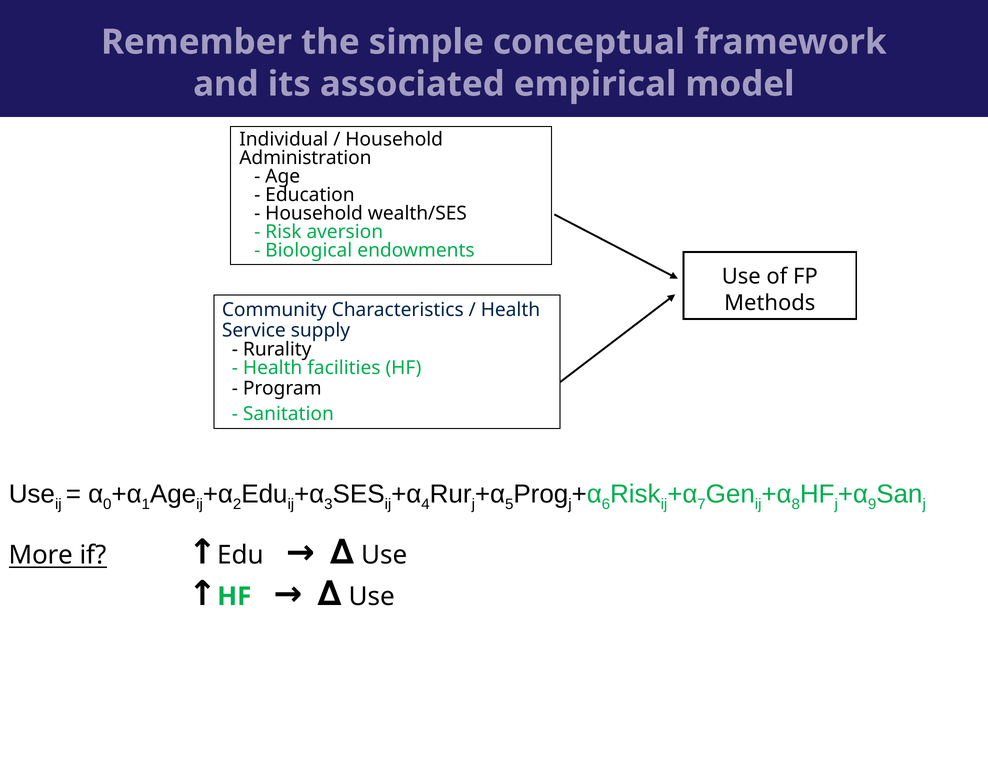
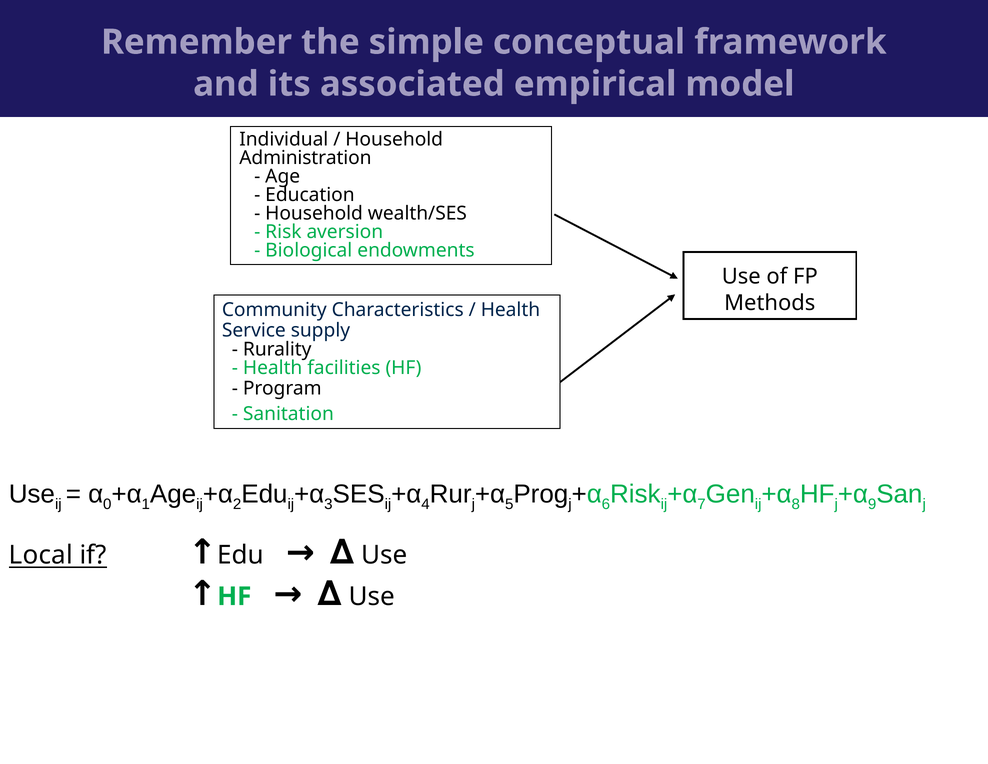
More: More -> Local
